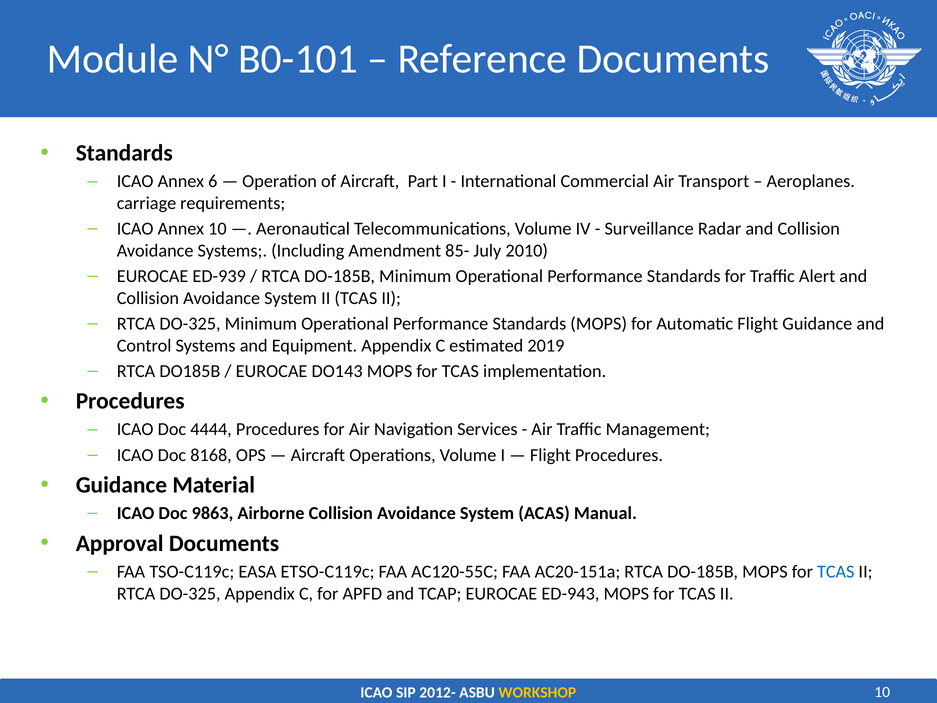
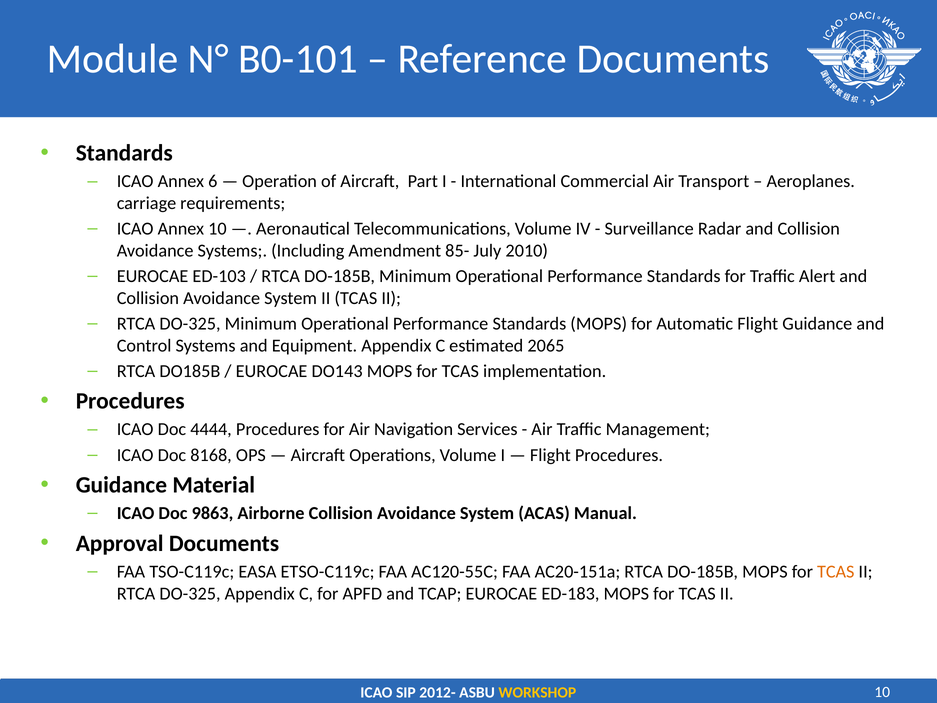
ED-939: ED-939 -> ED-103
2019: 2019 -> 2065
TCAS at (836, 571) colour: blue -> orange
ED-943: ED-943 -> ED-183
